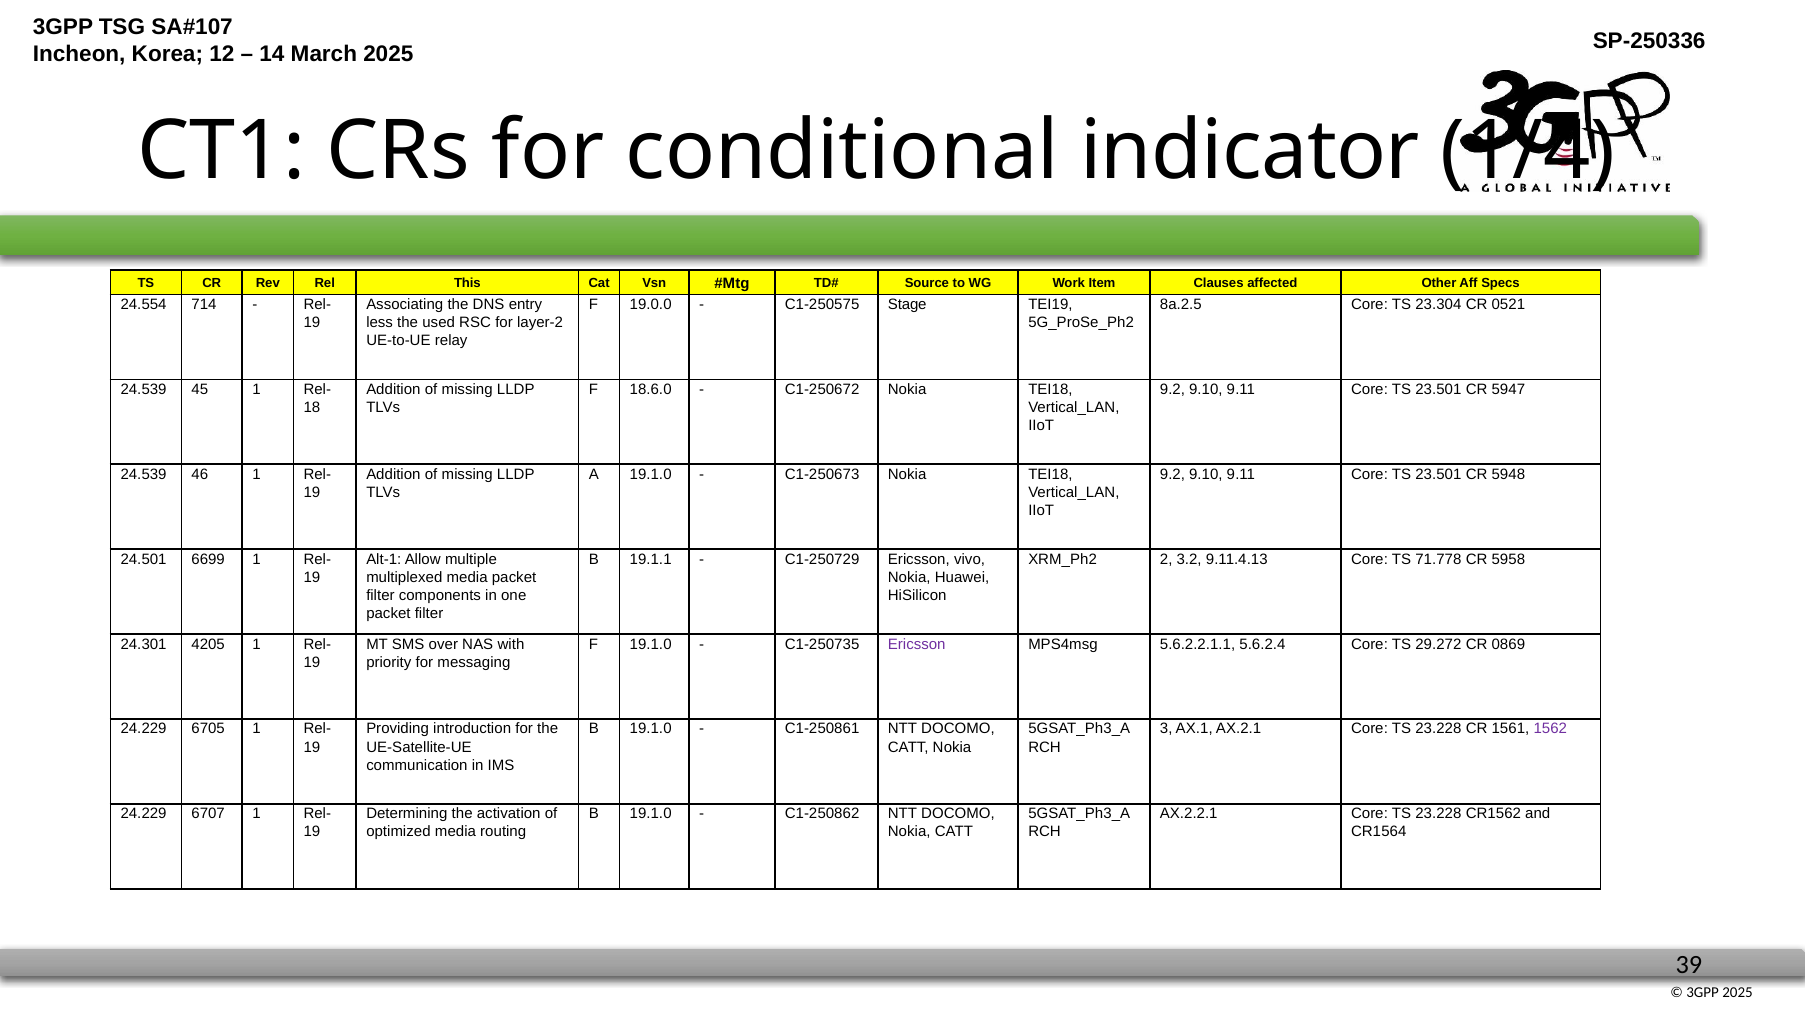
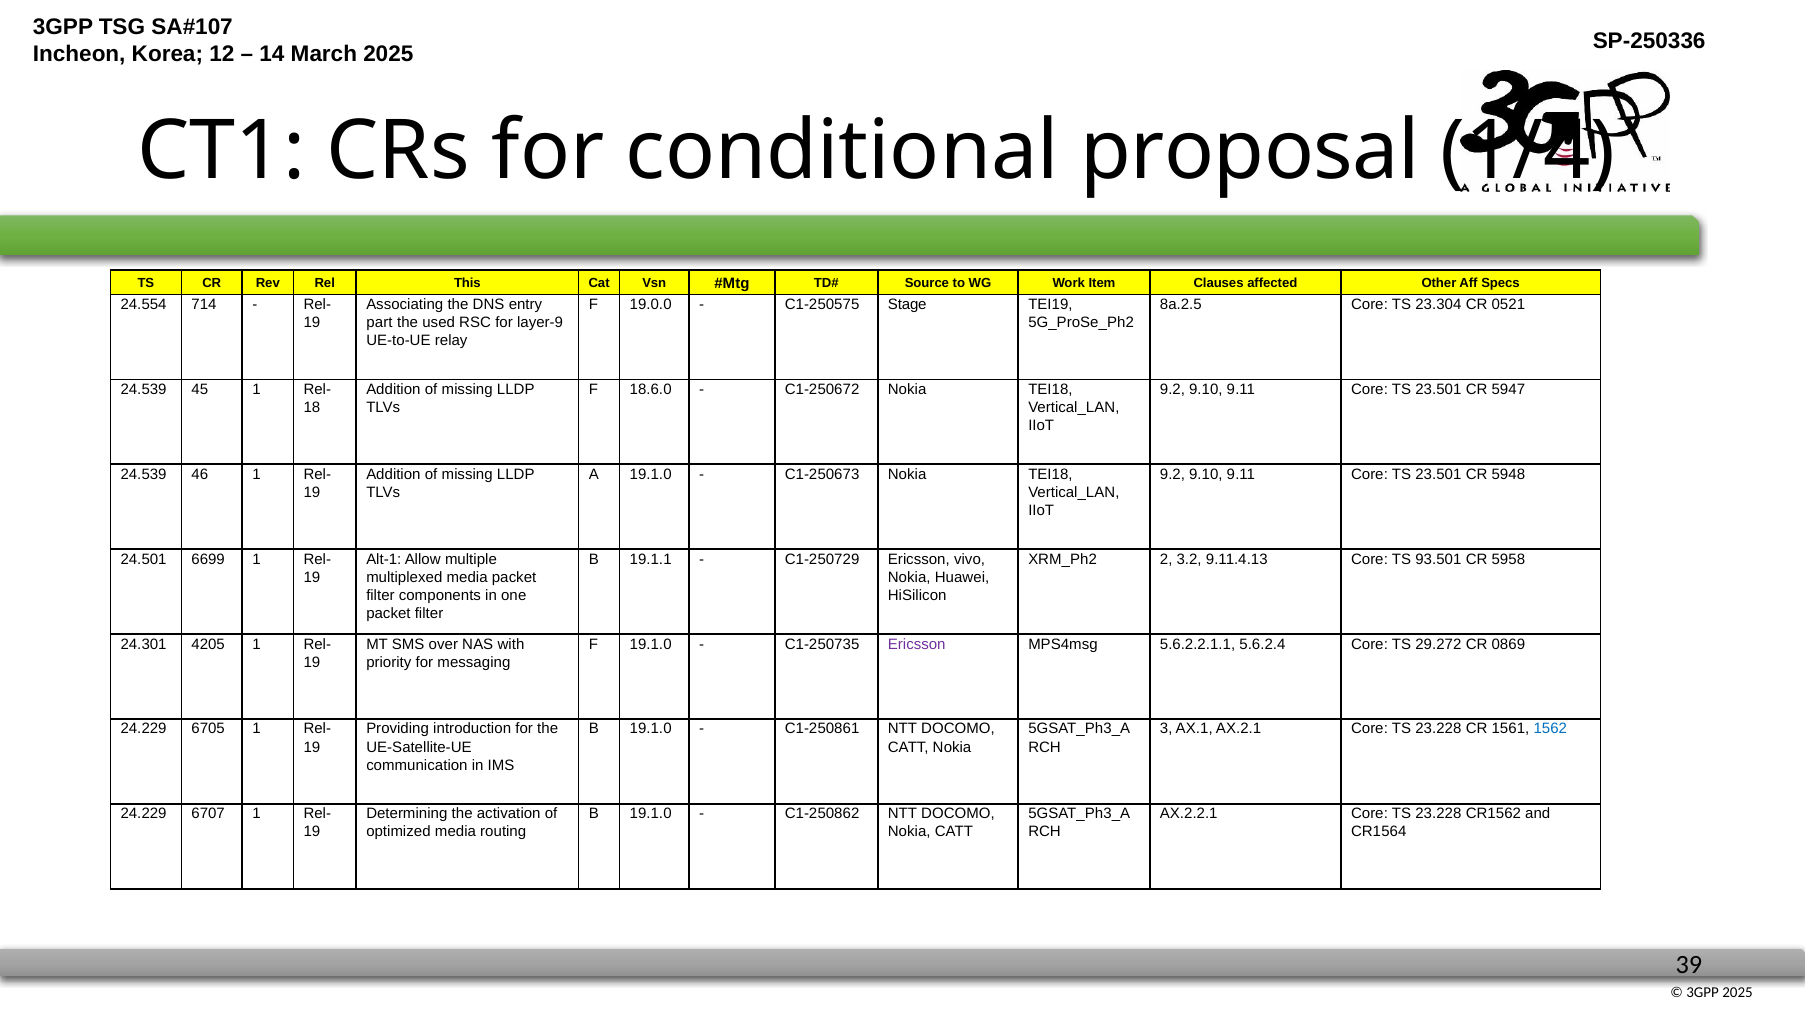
indicator: indicator -> proposal
less: less -> part
layer-2: layer-2 -> layer-9
71.778: 71.778 -> 93.501
1562 colour: purple -> blue
